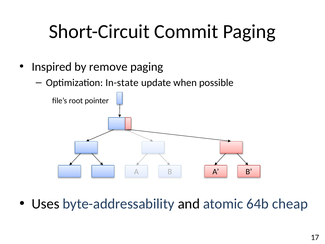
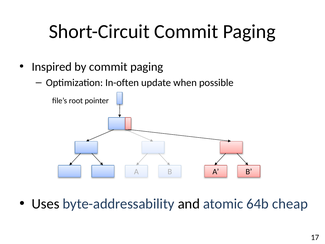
by remove: remove -> commit
In-state: In-state -> In-often
